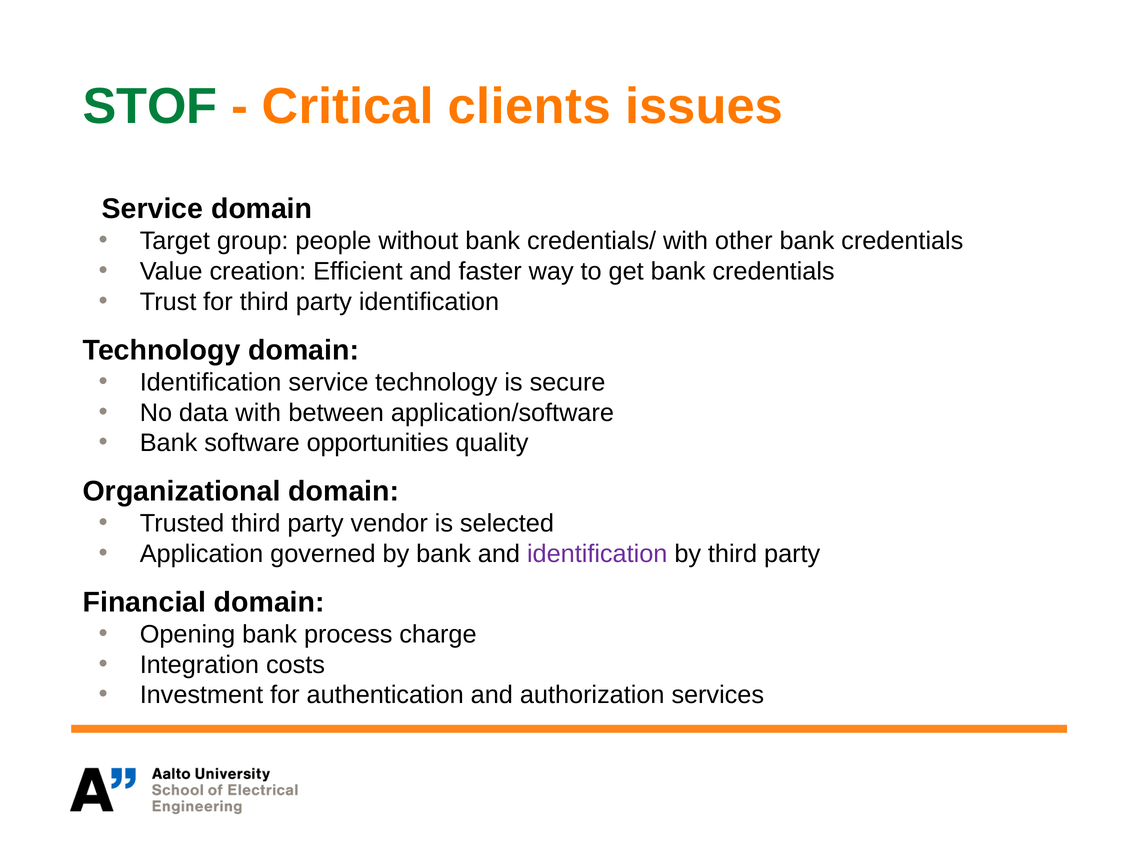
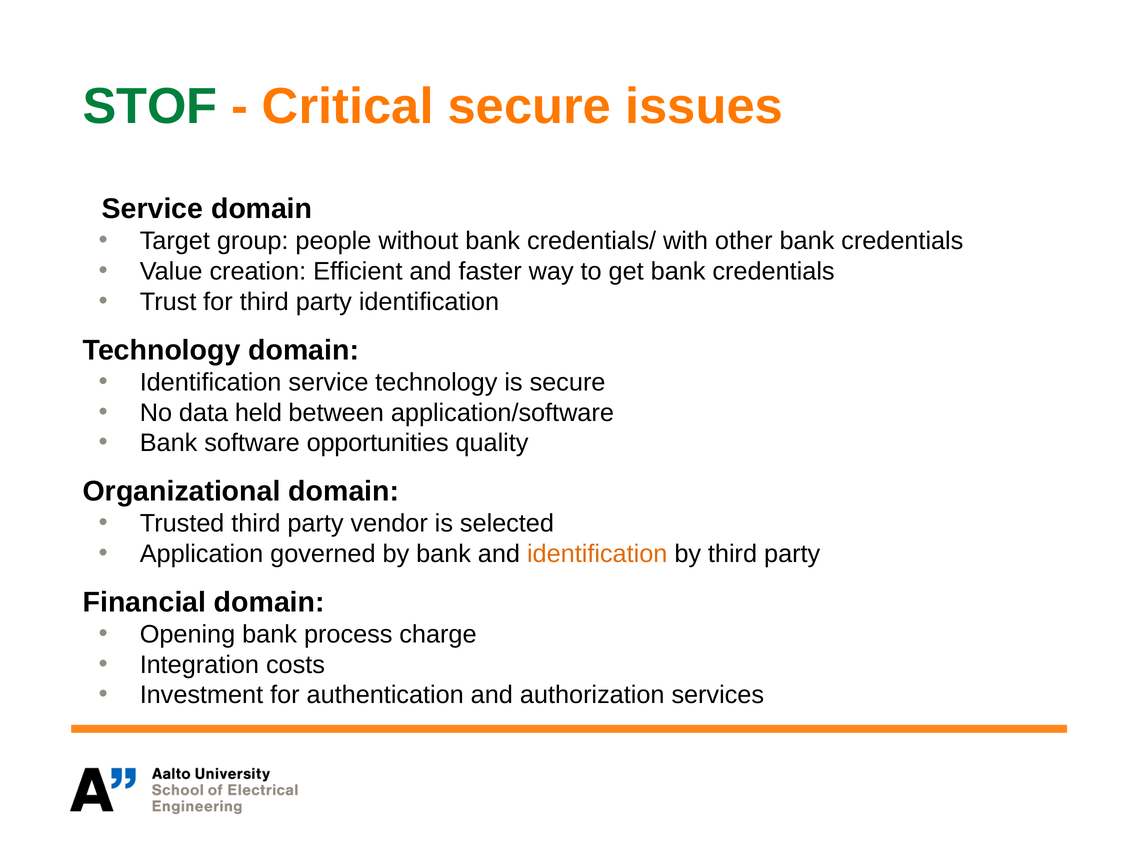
Critical clients: clients -> secure
data with: with -> held
identification at (597, 554) colour: purple -> orange
